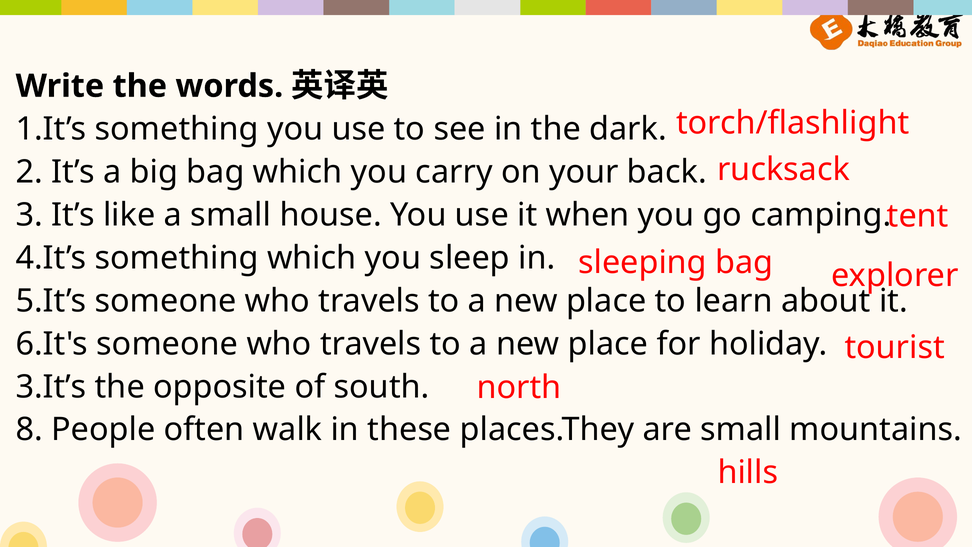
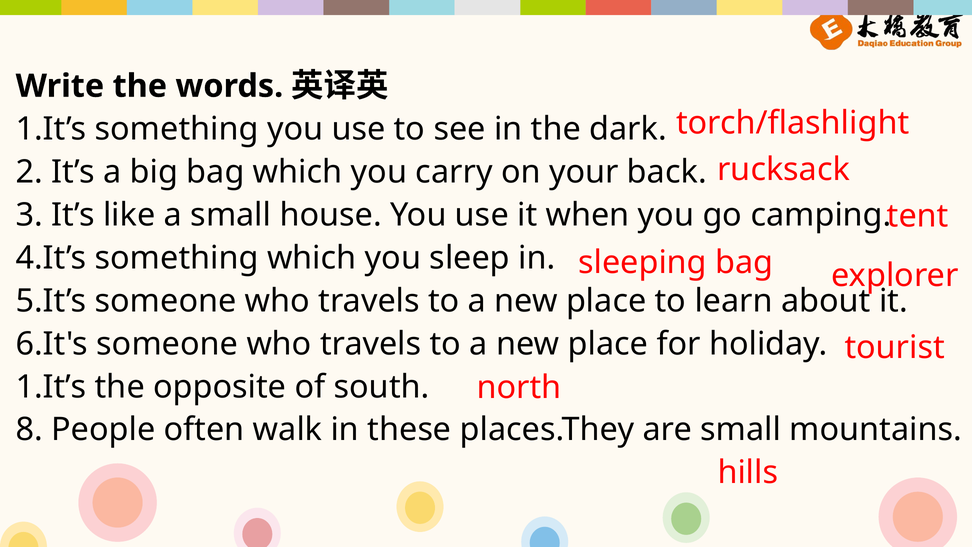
3.It’s at (51, 387): 3.It’s -> 1.It’s
